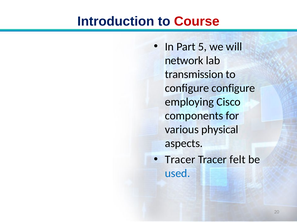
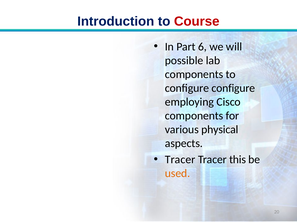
5: 5 -> 6
network: network -> possible
transmission at (194, 74): transmission -> components
felt: felt -> this
used colour: blue -> orange
